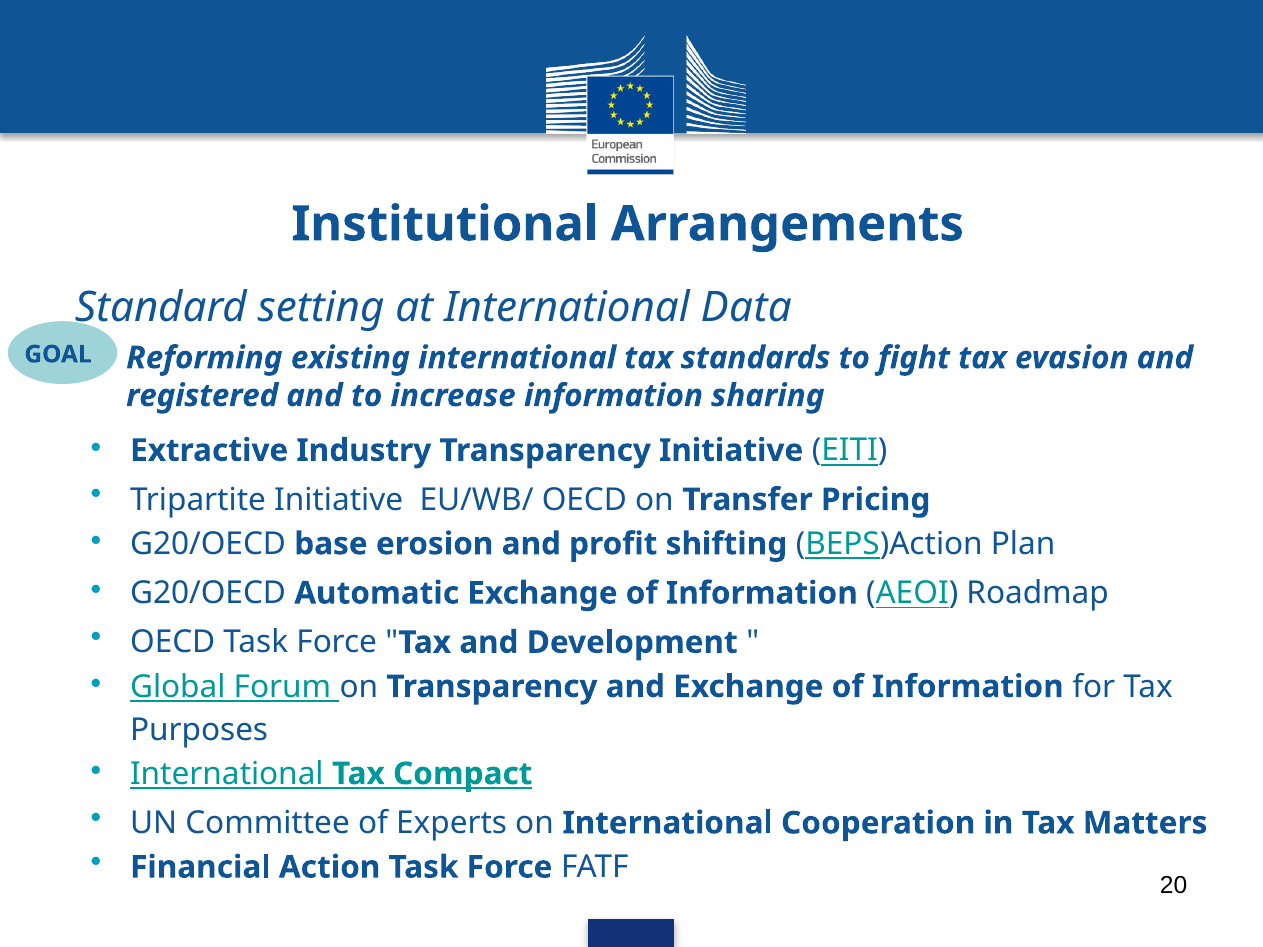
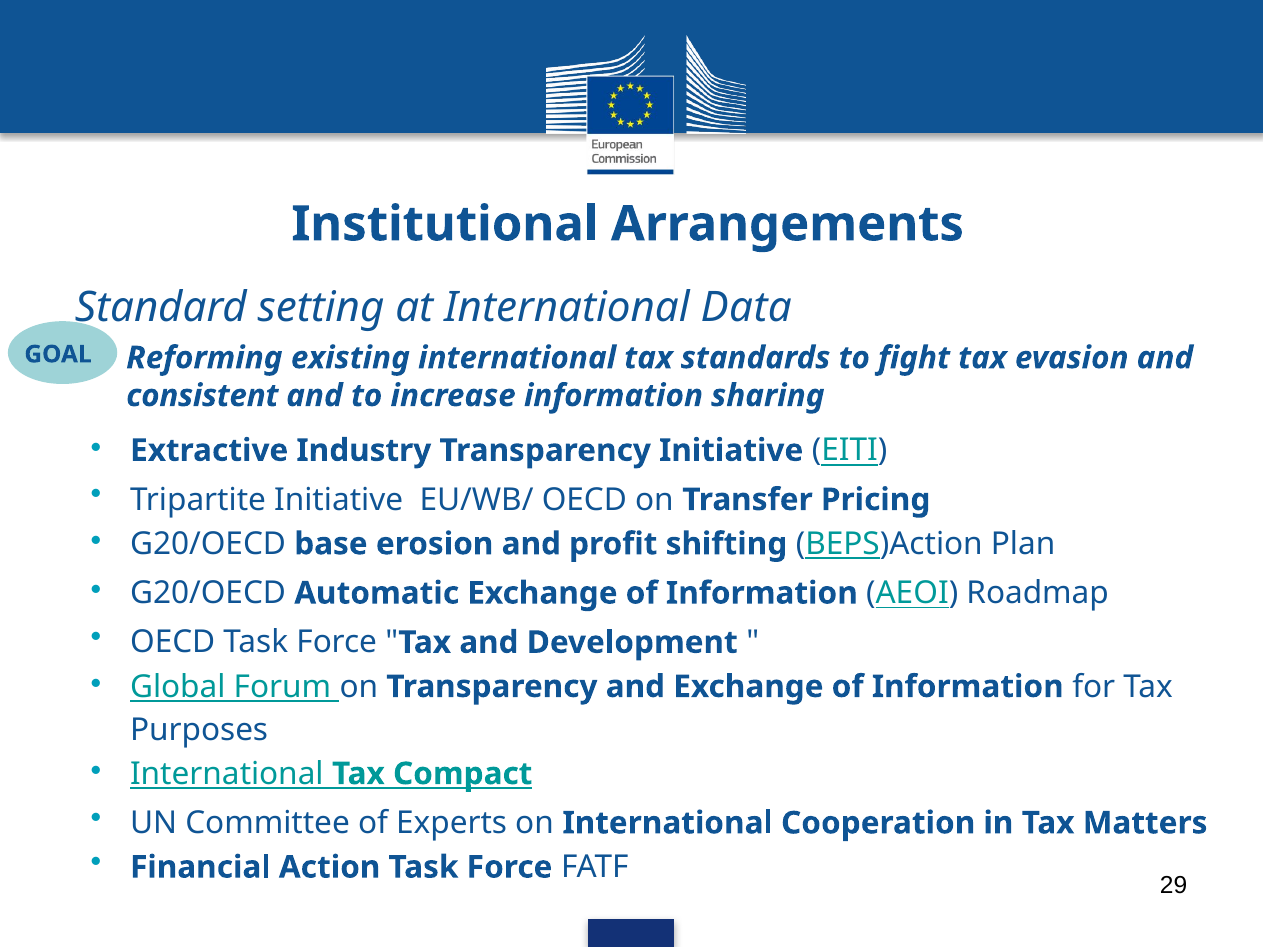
registered: registered -> consistent
20: 20 -> 29
